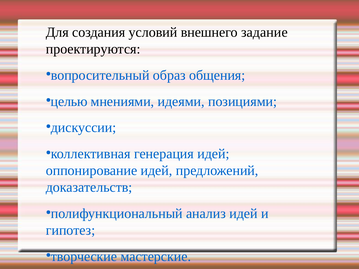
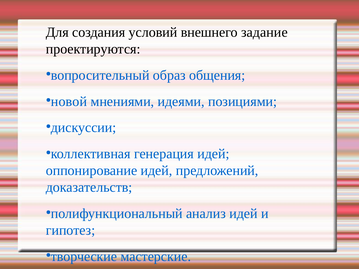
целью: целью -> новой
